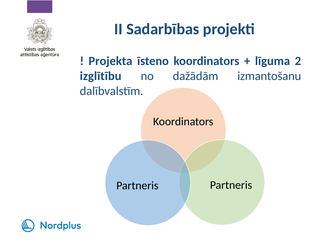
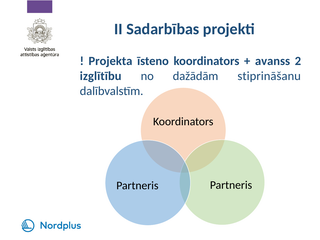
līguma: līguma -> avanss
izmantošanu: izmantošanu -> stiprināšanu
